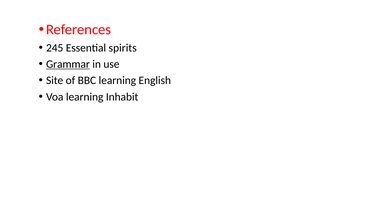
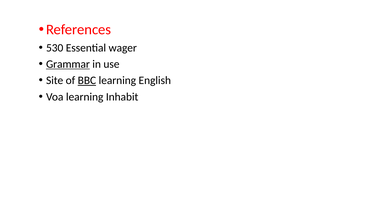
245: 245 -> 530
spirits: spirits -> wager
BBC underline: none -> present
